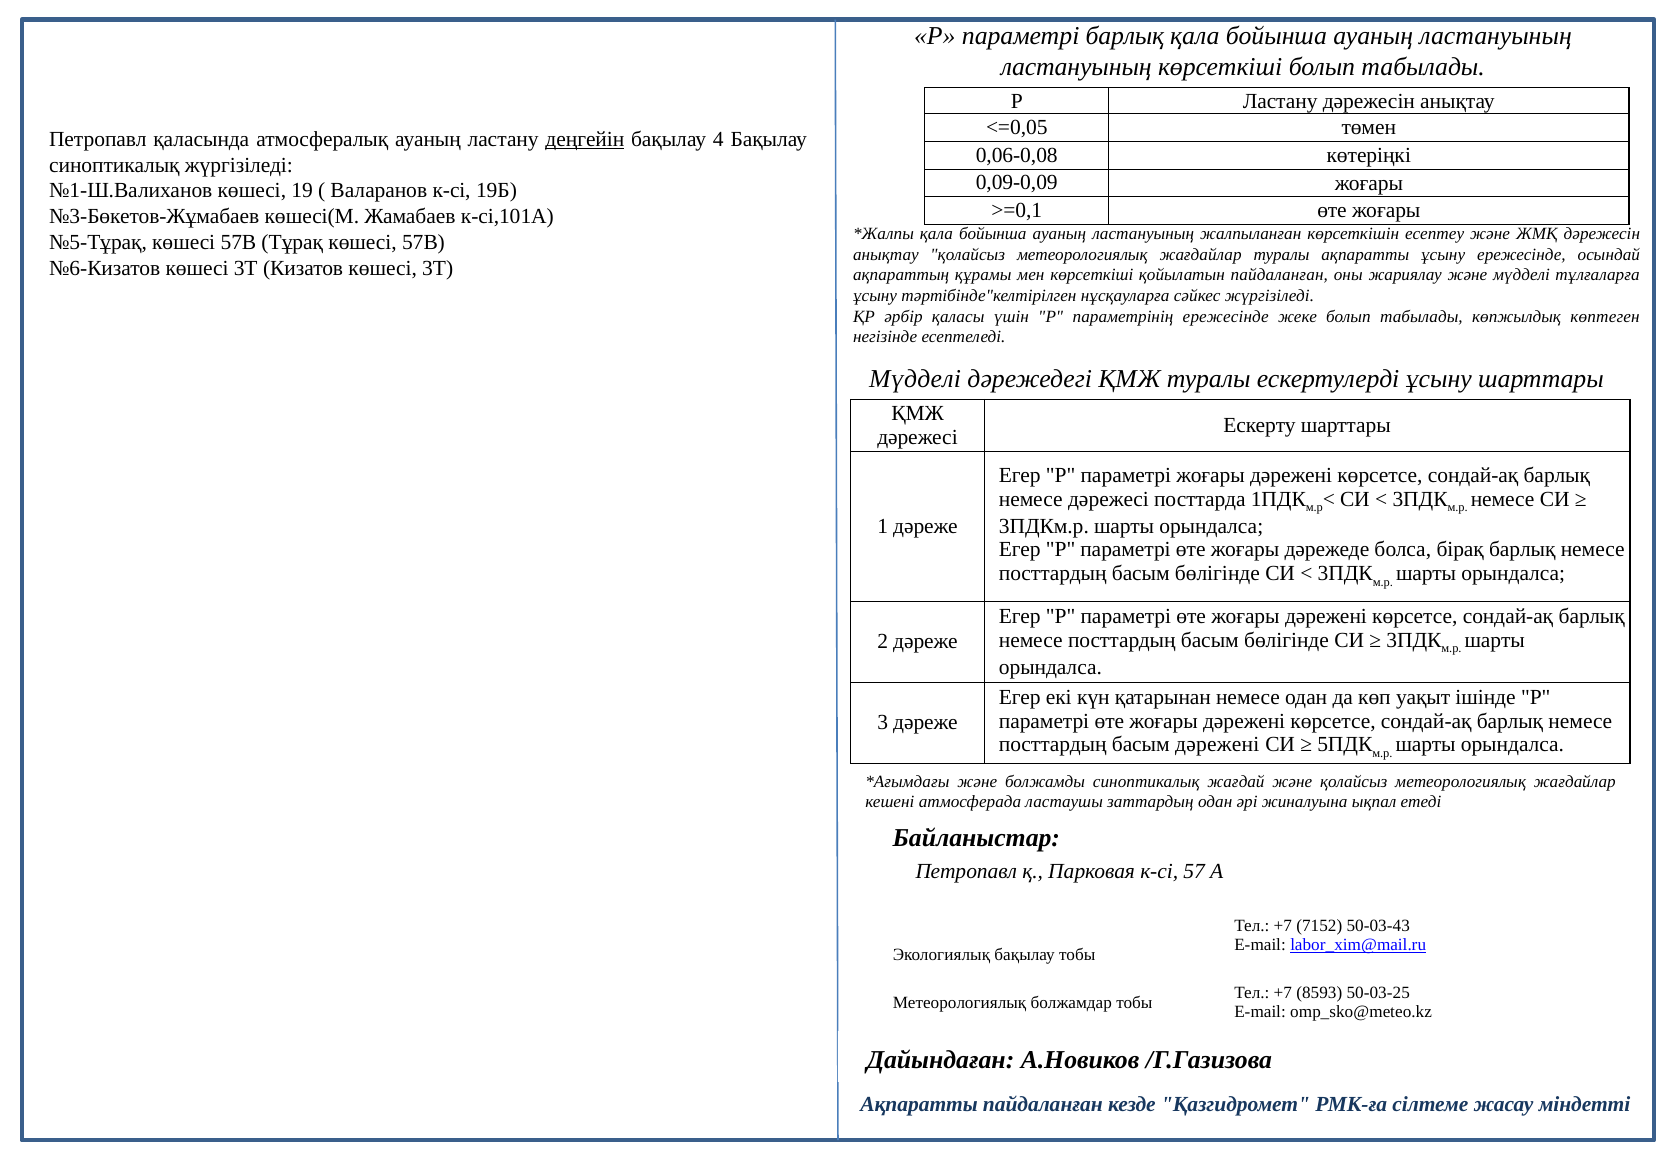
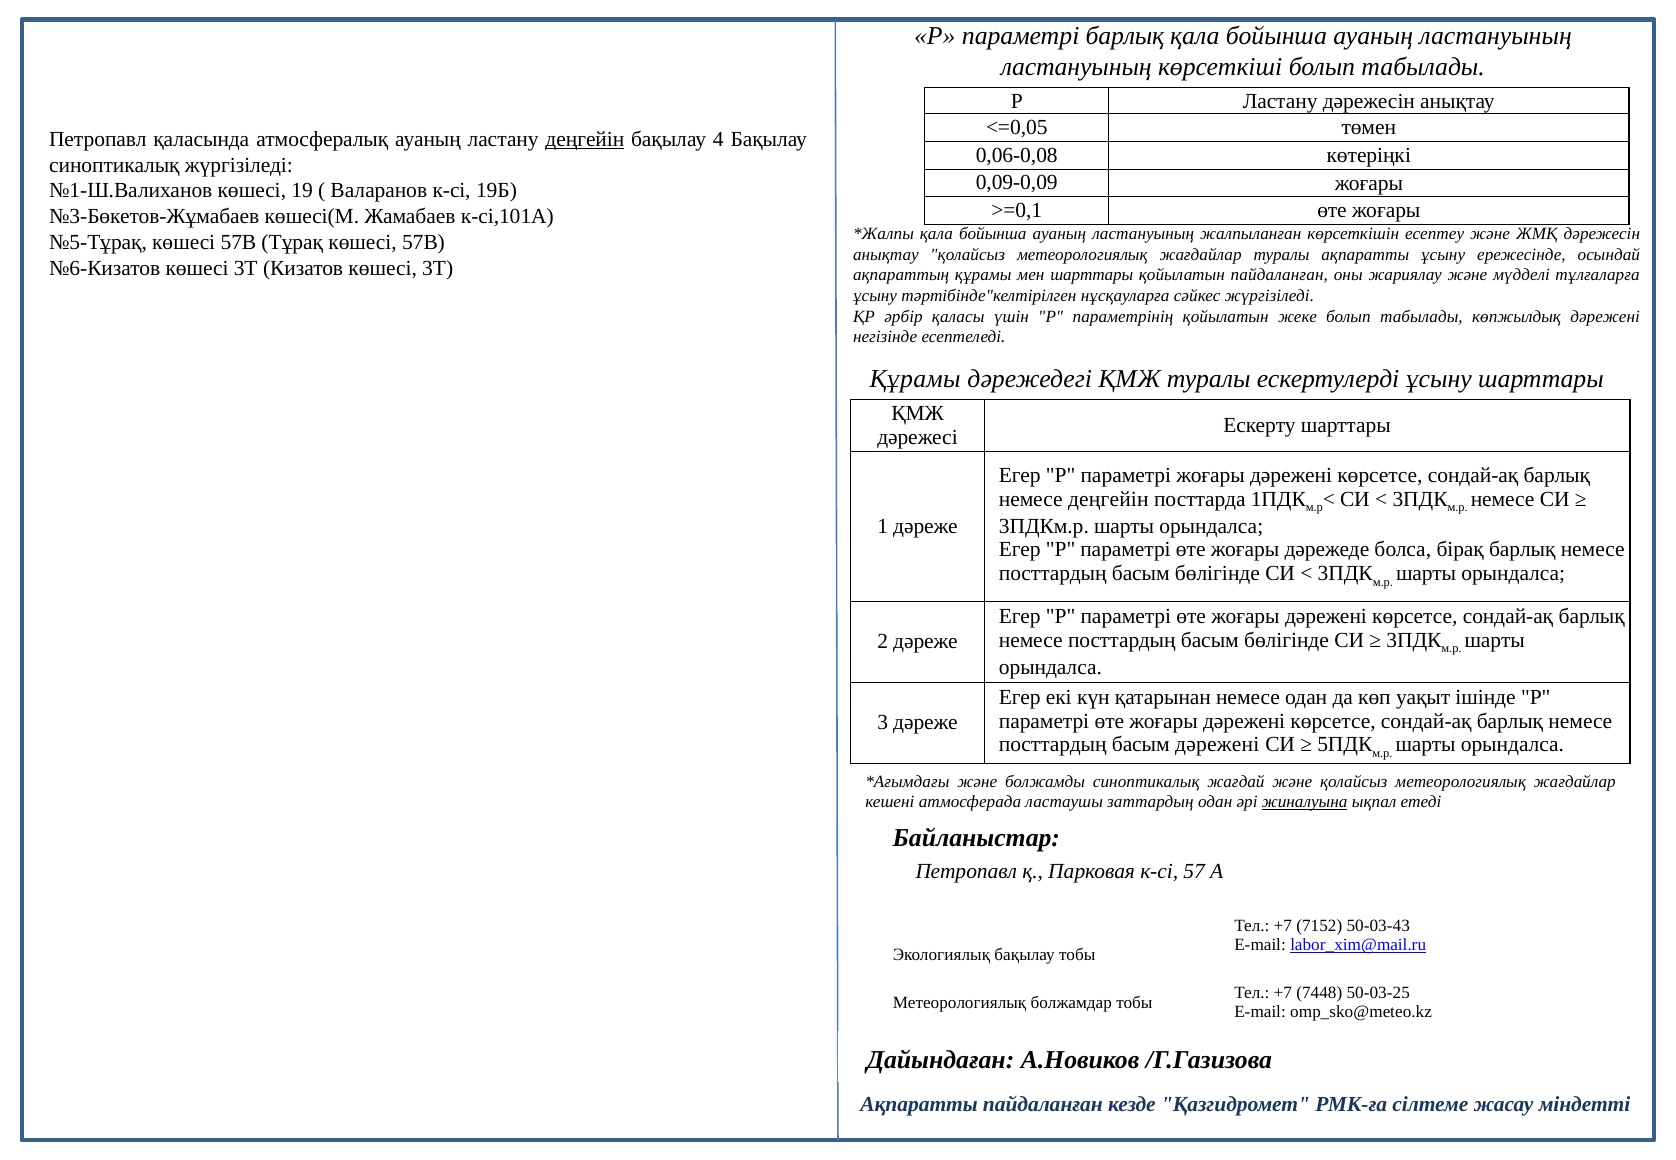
мен көрсеткіші: көрсеткіші -> шарттары
параметрінің ережесінде: ережесінде -> қойылатын
көпжылдық көптеген: көптеген -> дәрежені
Мүдделі at (915, 379): Мүдделі -> Құрамы
немесе дәрежесі: дәрежесі -> деңгейін
жиналуына underline: none -> present
8593: 8593 -> 7448
